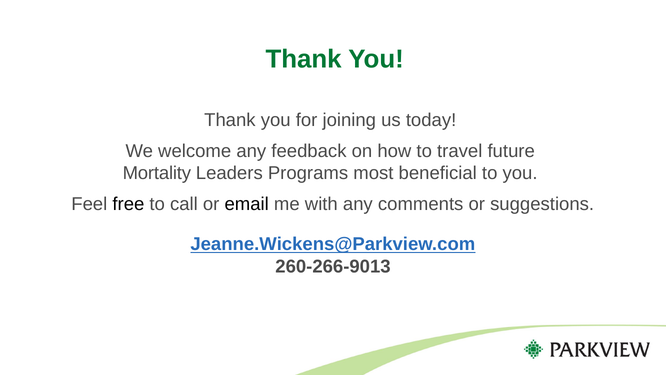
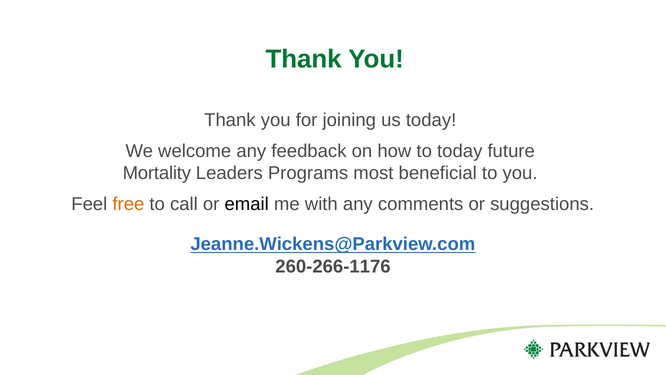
to travel: travel -> today
free colour: black -> orange
260-266-9013: 260-266-9013 -> 260-266-1176
